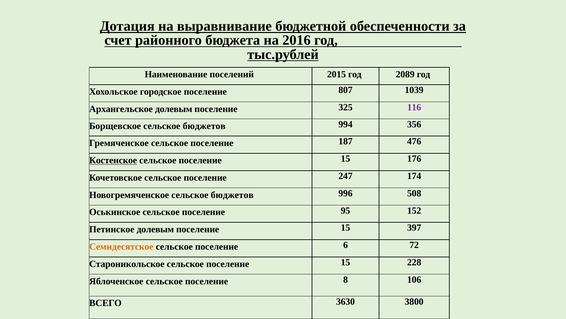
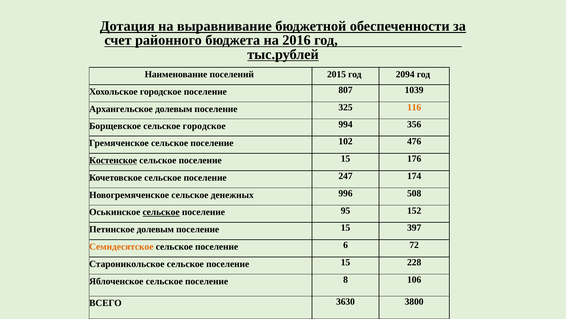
2089: 2089 -> 2094
116 colour: purple -> orange
Борщевское сельское бюджетов: бюджетов -> городское
187: 187 -> 102
Новогремяченское сельское бюджетов: бюджетов -> денежных
сельское at (161, 212) underline: none -> present
